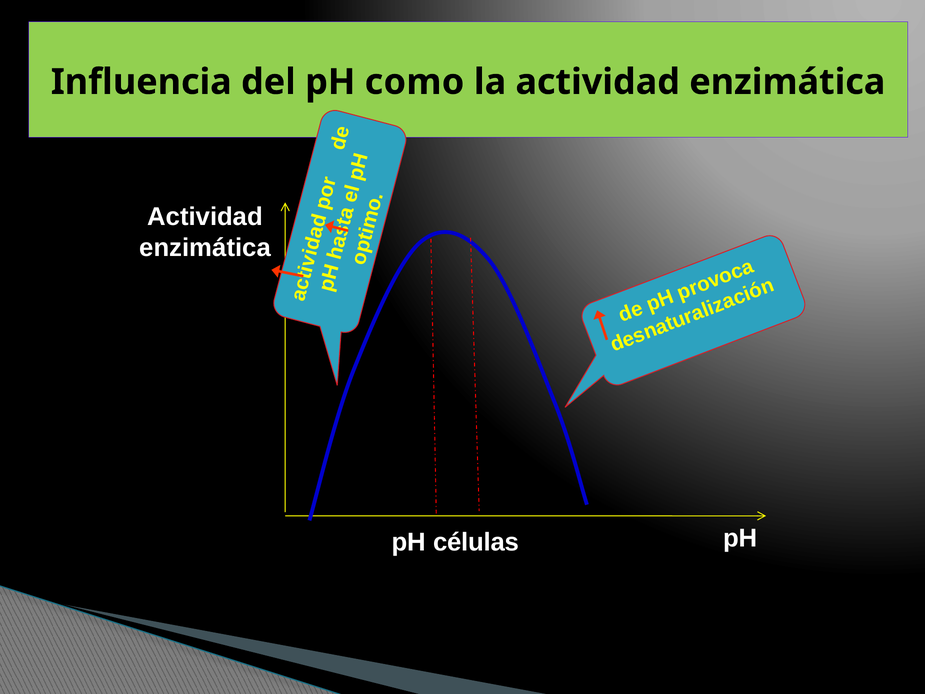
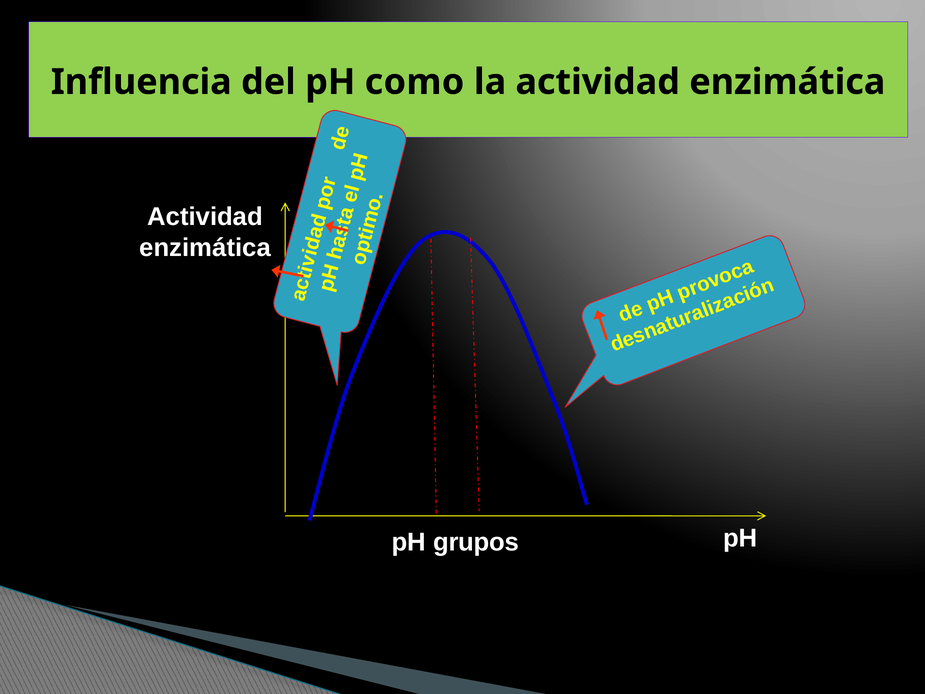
células: células -> grupos
